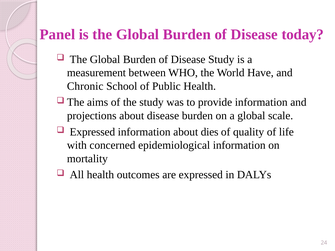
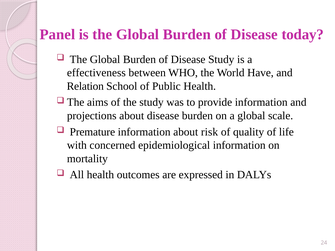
measurement: measurement -> effectiveness
Chronic: Chronic -> Relation
Expressed at (92, 132): Expressed -> Premature
dies: dies -> risk
